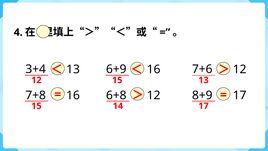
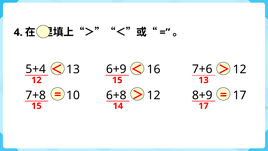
3+4: 3+4 -> 5+4
7+8 16: 16 -> 10
